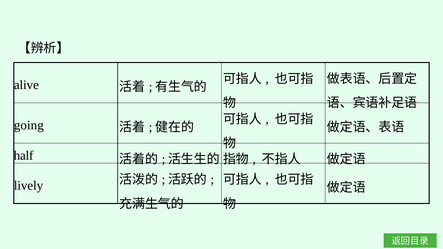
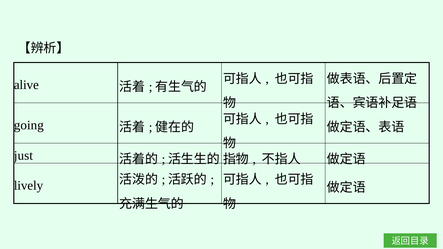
half: half -> just
